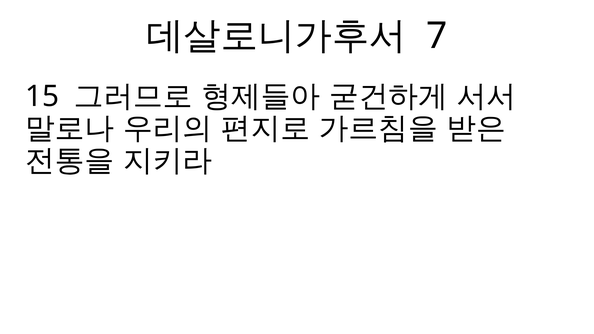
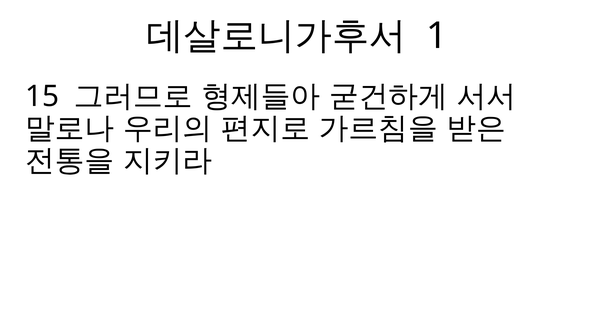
7: 7 -> 1
